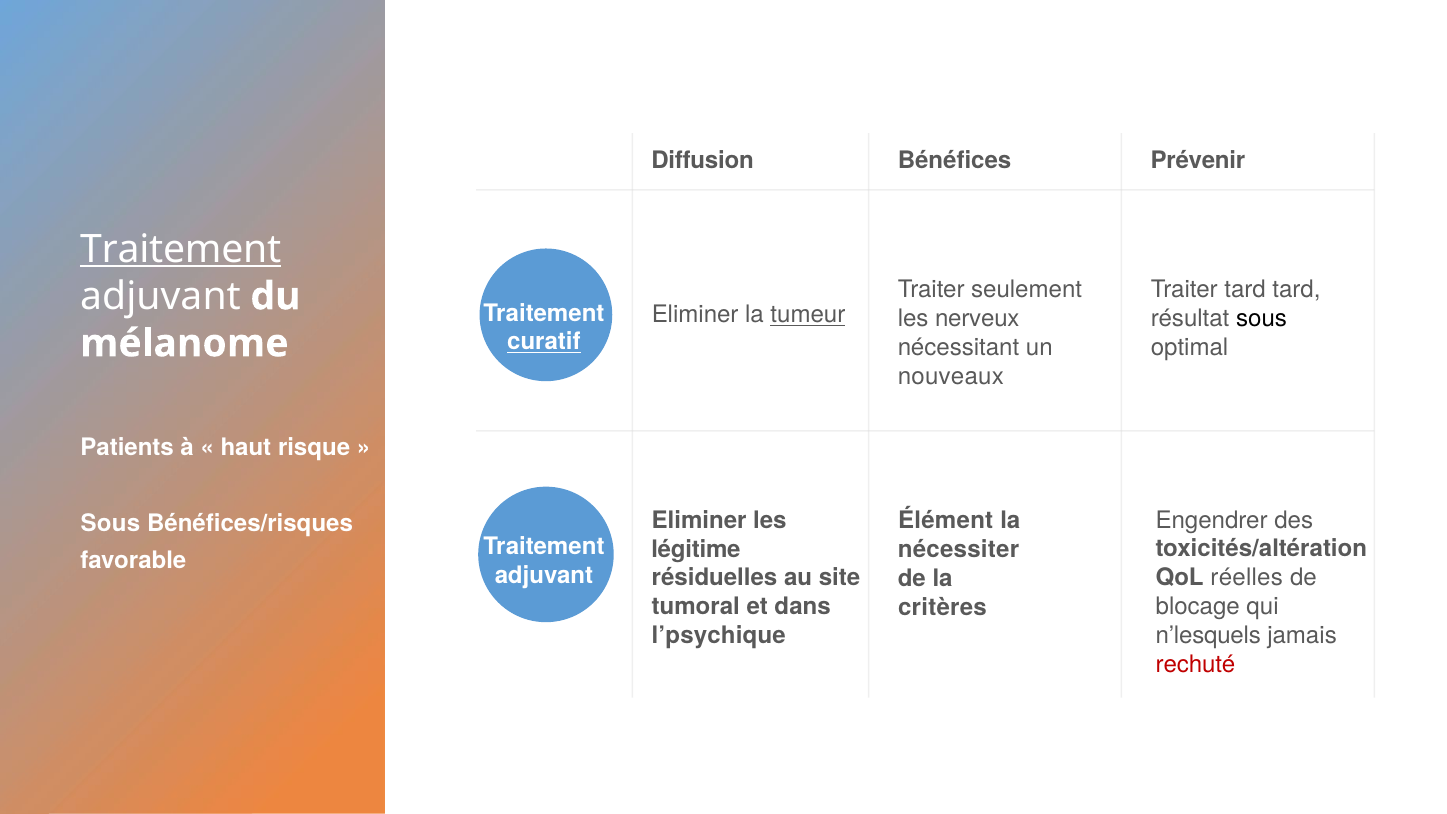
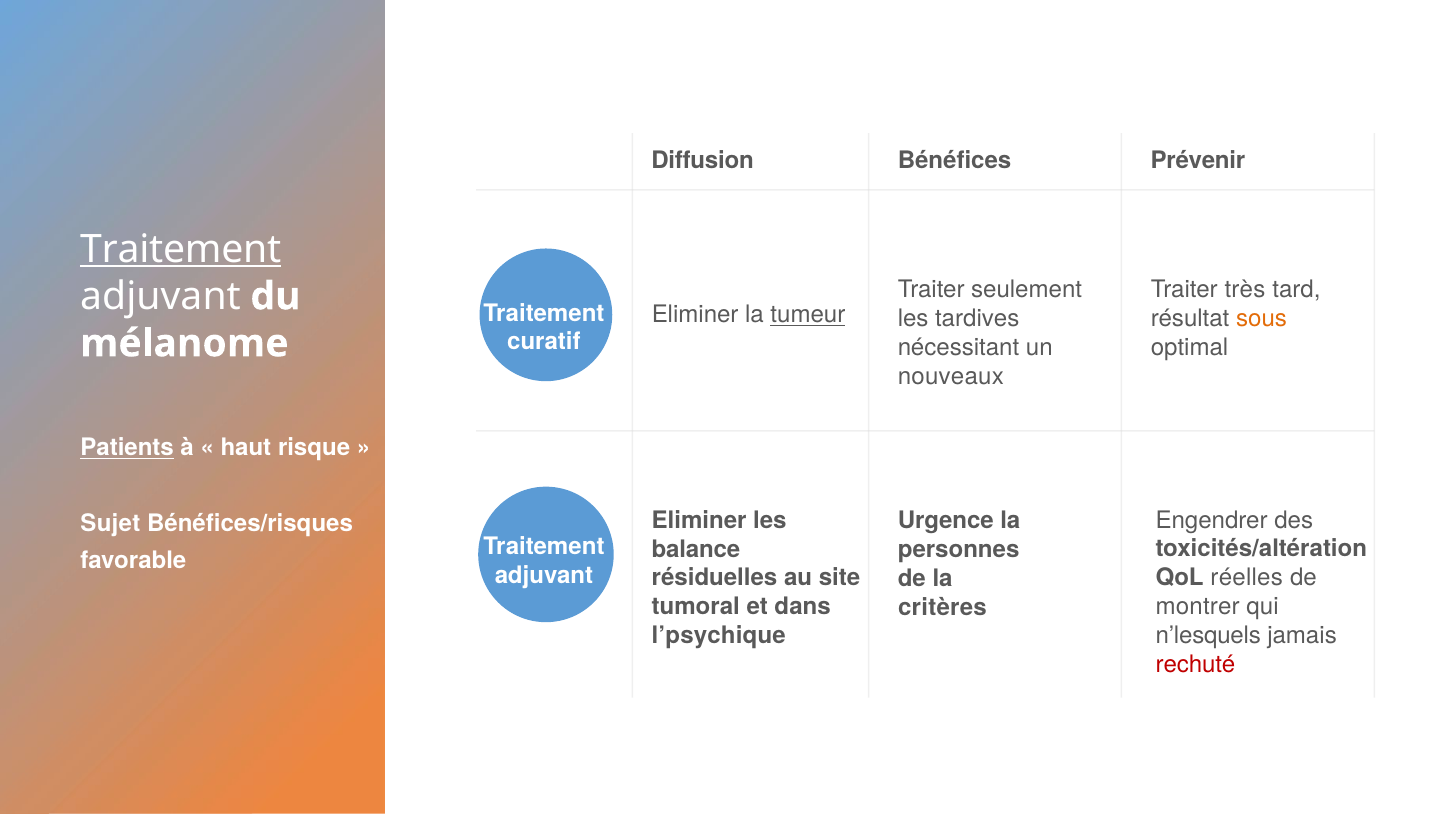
Traiter tard: tard -> très
nerveux: nerveux -> tardives
sous at (1262, 318) colour: black -> orange
curatif underline: present -> none
Patients underline: none -> present
Élément: Élément -> Urgence
Sous at (110, 523): Sous -> Sujet
légitime: légitime -> balance
nécessiter: nécessiter -> personnes
blocage: blocage -> montrer
